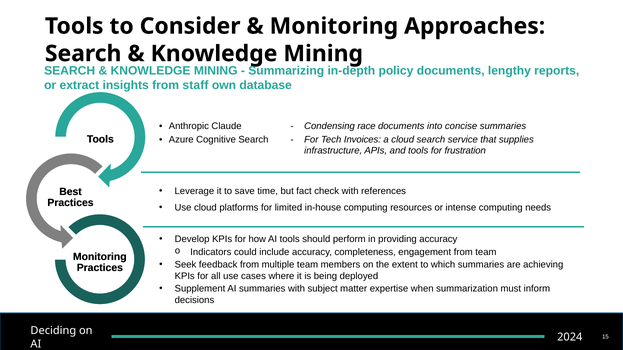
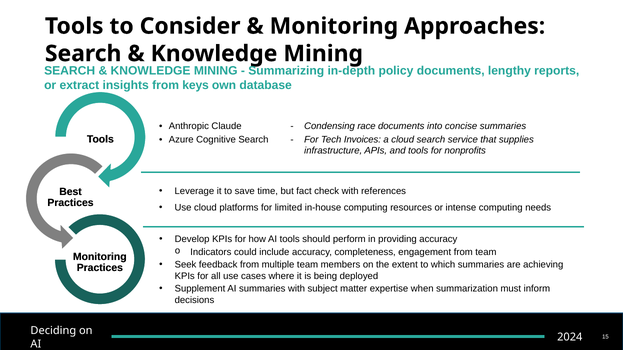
staff: staff -> keys
frustration: frustration -> nonprofits
